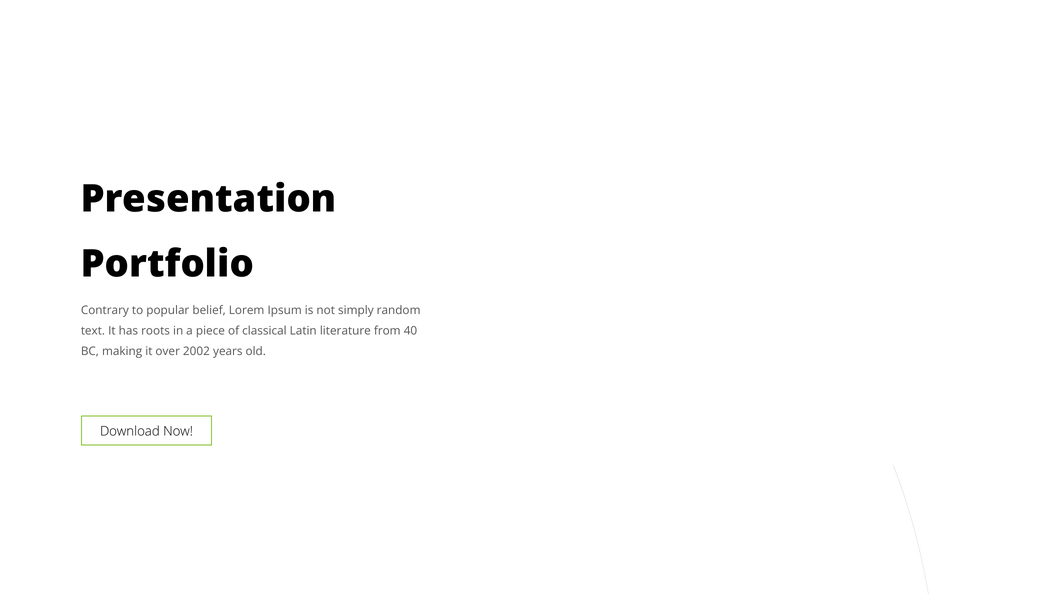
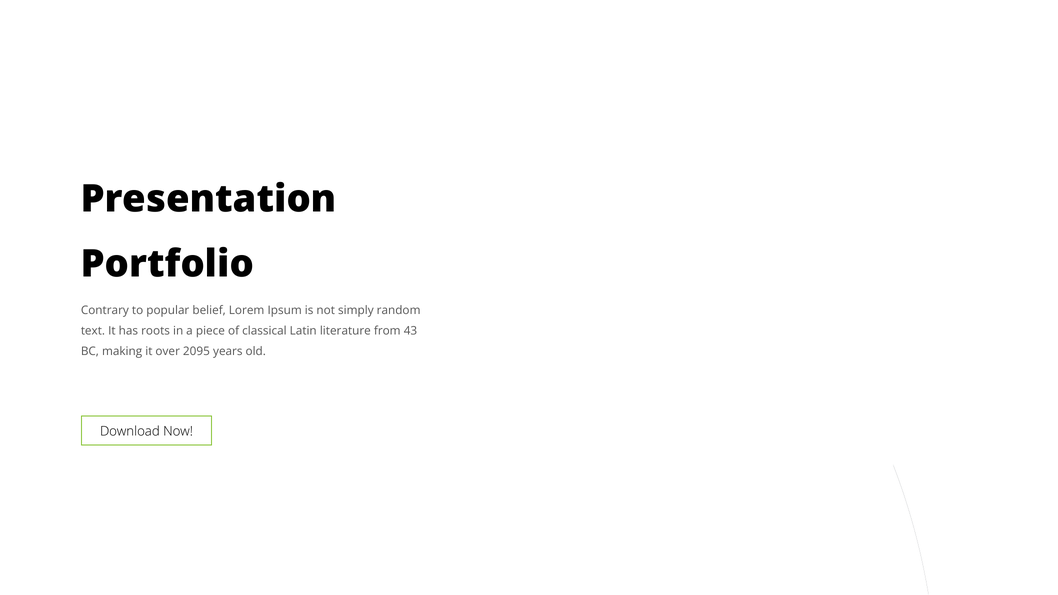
40: 40 -> 43
2002: 2002 -> 2095
